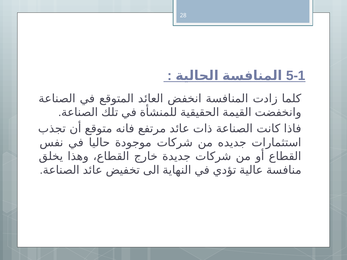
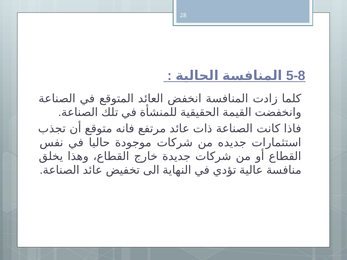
5-1: 5-1 -> 5-8
